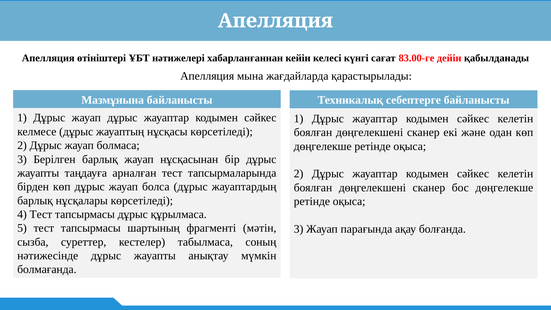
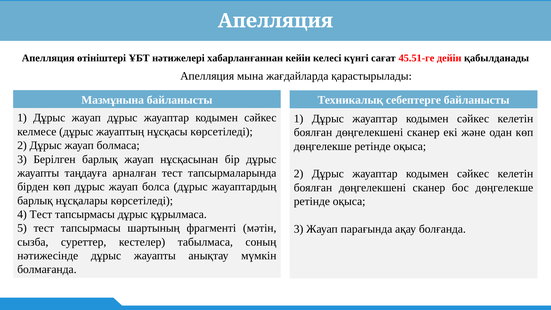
83.00-ге: 83.00-ге -> 45.51-ге
